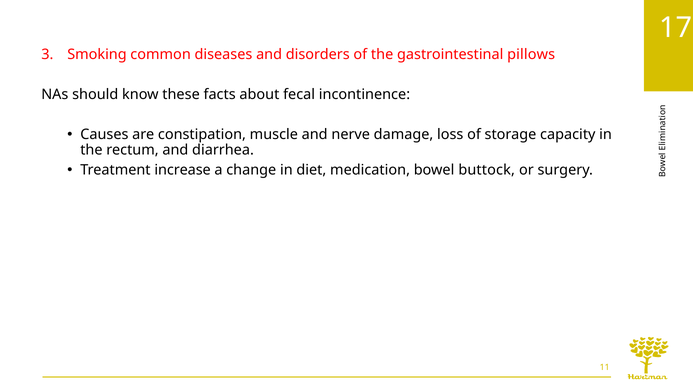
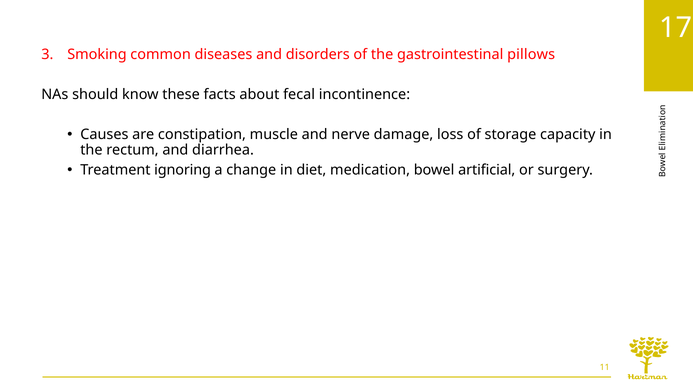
increase: increase -> ignoring
buttock: buttock -> artificial
